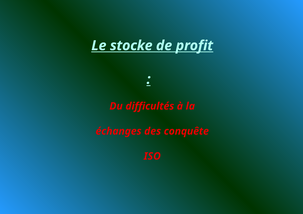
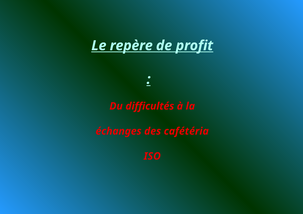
stocke: stocke -> repère
conquête: conquête -> cafétéria
